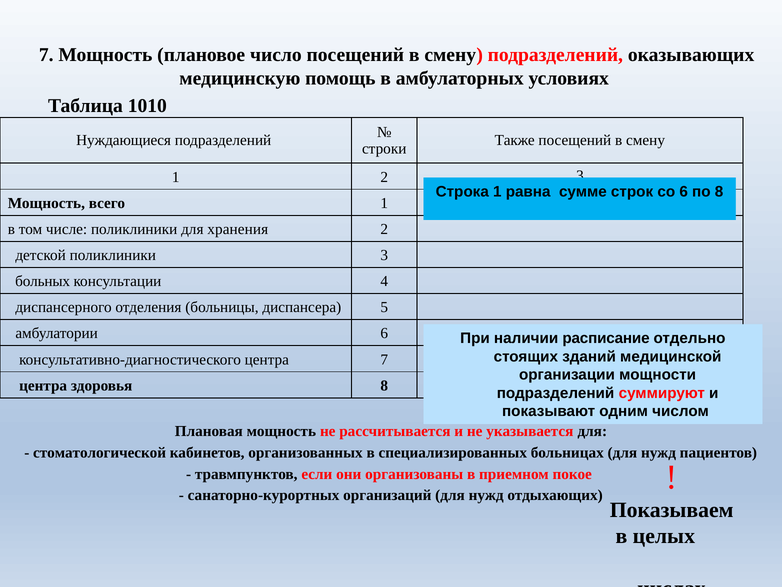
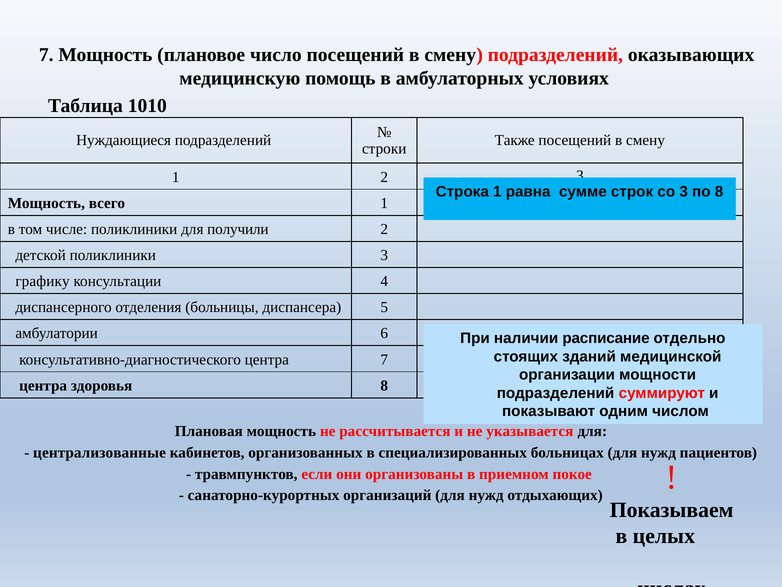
со 6: 6 -> 3
хранения: хранения -> получили
больных: больных -> графику
стоматологической: стоматологической -> централизованные
